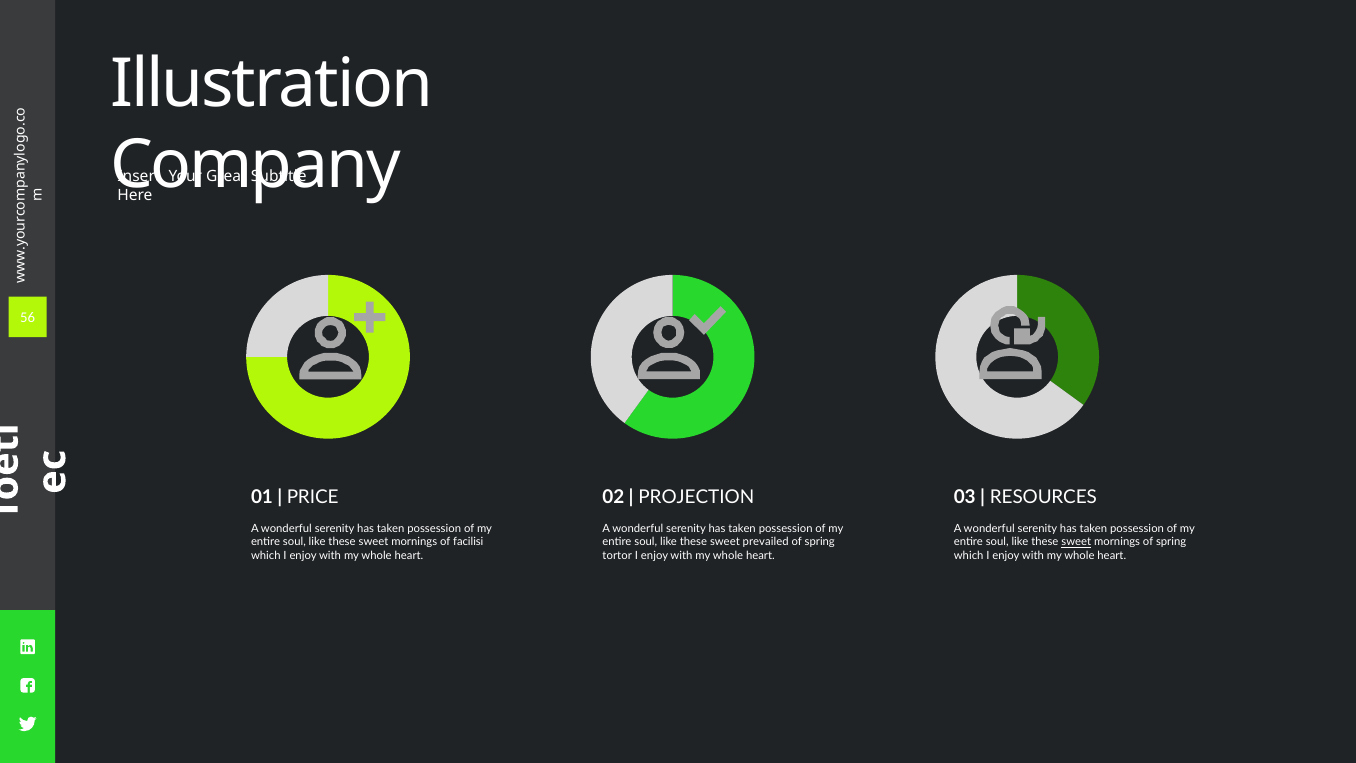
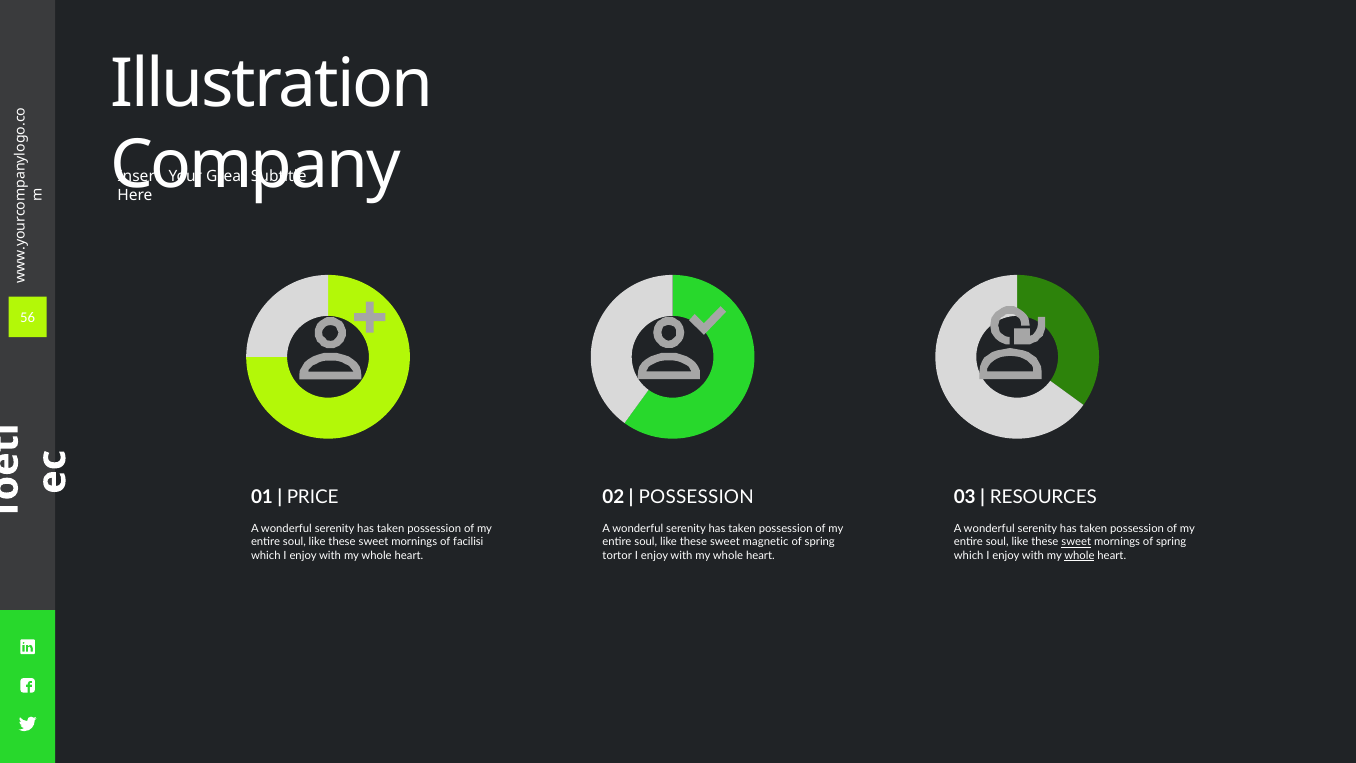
PROJECTION at (696, 497): PROJECTION -> POSSESSION
prevailed: prevailed -> magnetic
whole at (1079, 555) underline: none -> present
